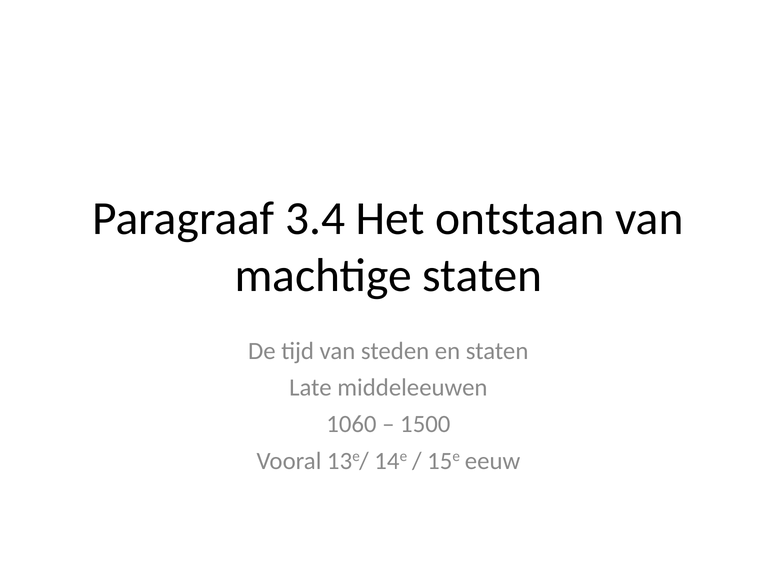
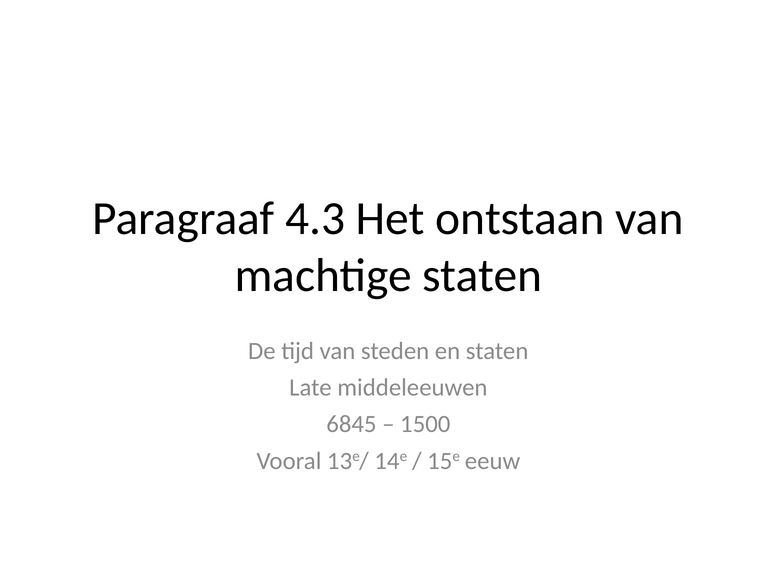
3.4: 3.4 -> 4.3
1060: 1060 -> 6845
